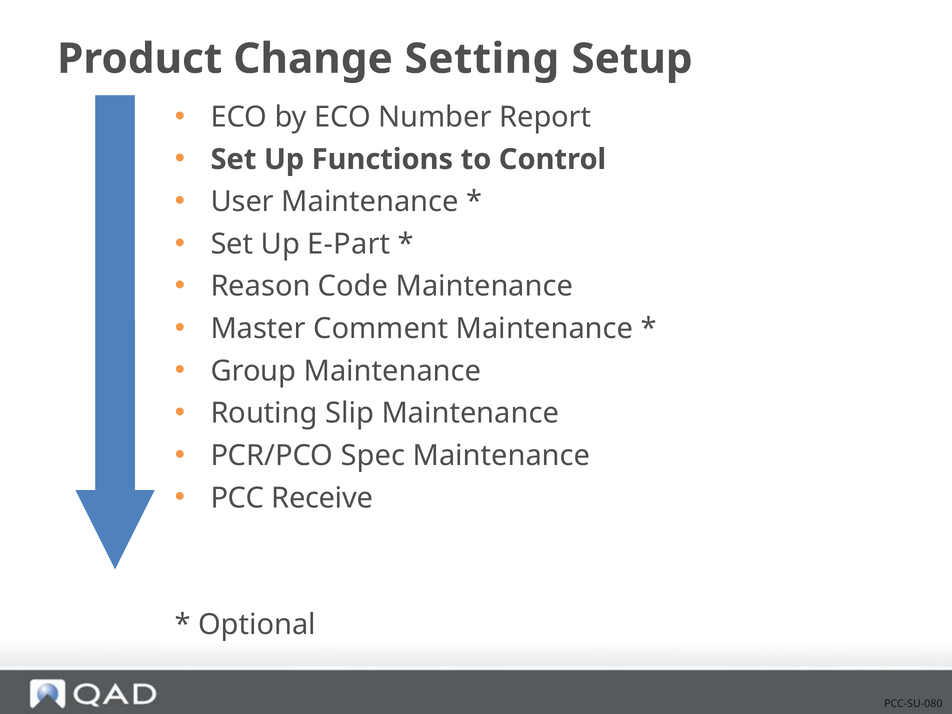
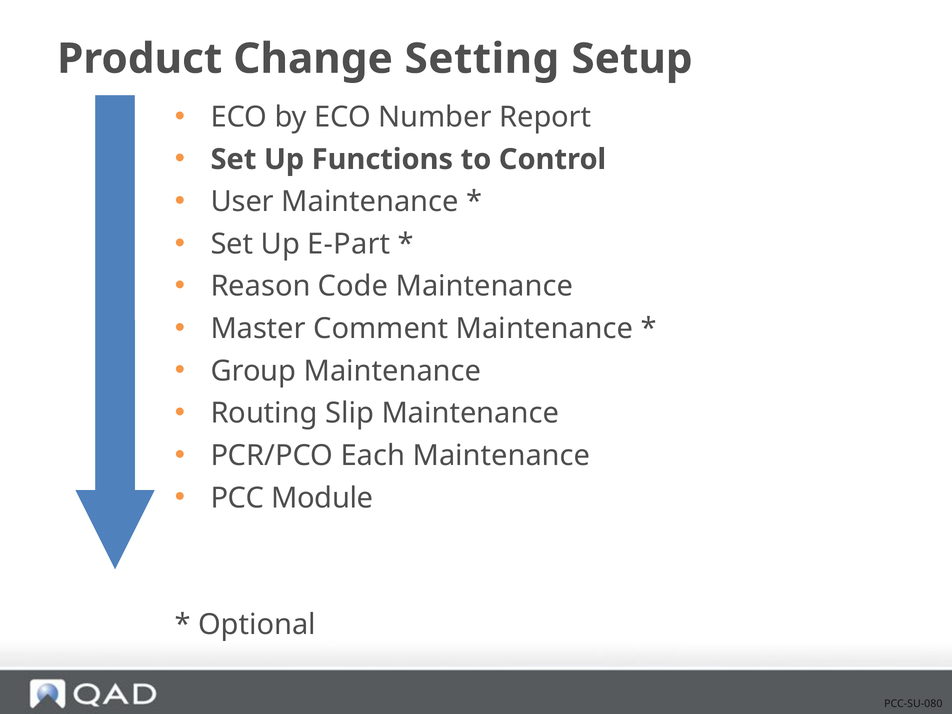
Spec: Spec -> Each
Receive: Receive -> Module
